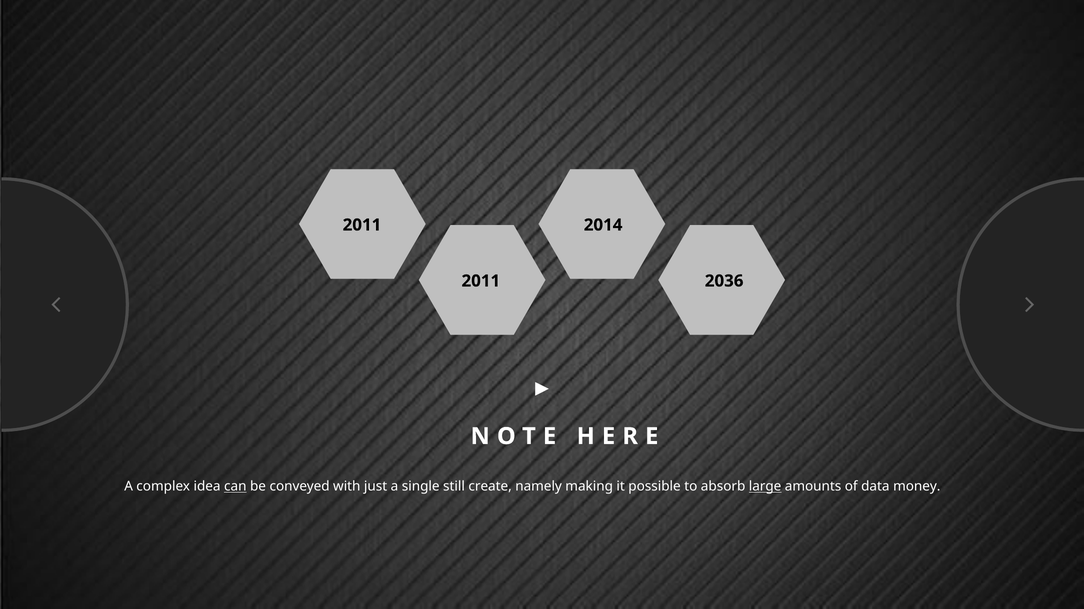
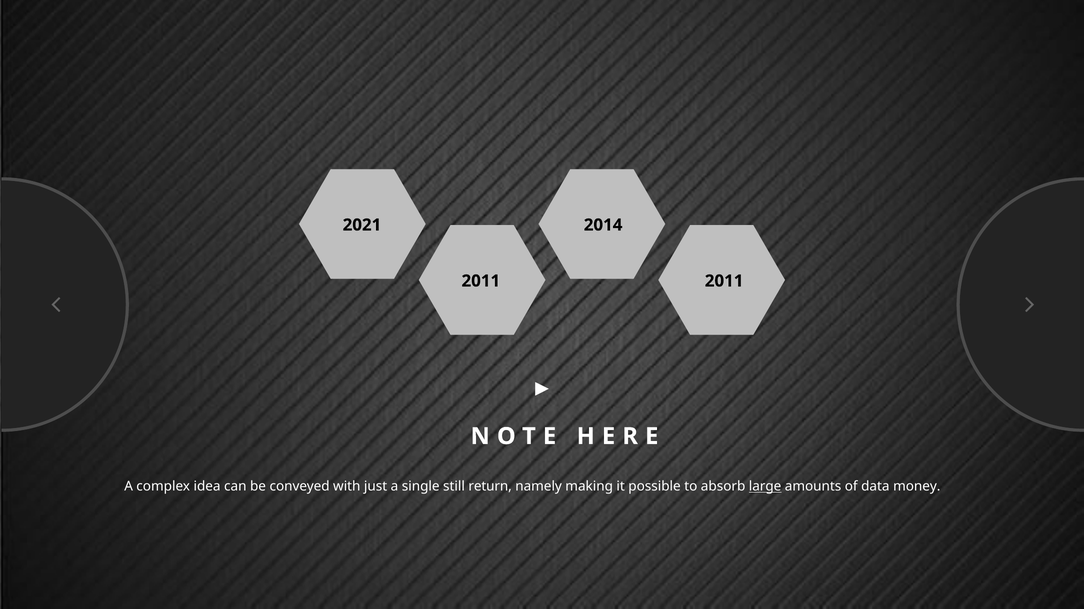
2011 at (362, 225): 2011 -> 2021
2036 at (724, 281): 2036 -> 2011
can underline: present -> none
create: create -> return
